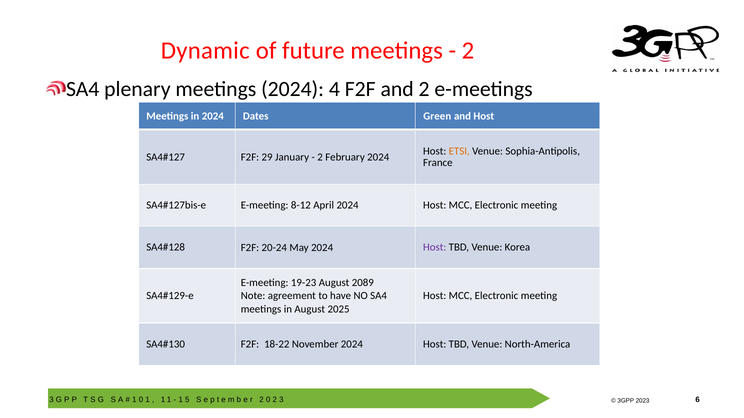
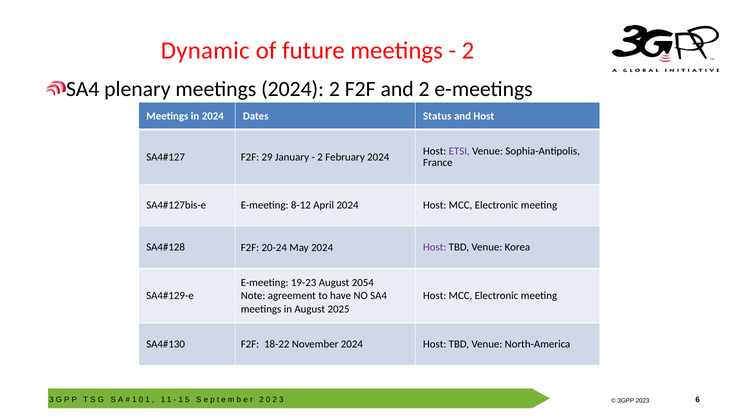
2024 4: 4 -> 2
Green: Green -> Status
ETSI colour: orange -> purple
2089: 2089 -> 2054
